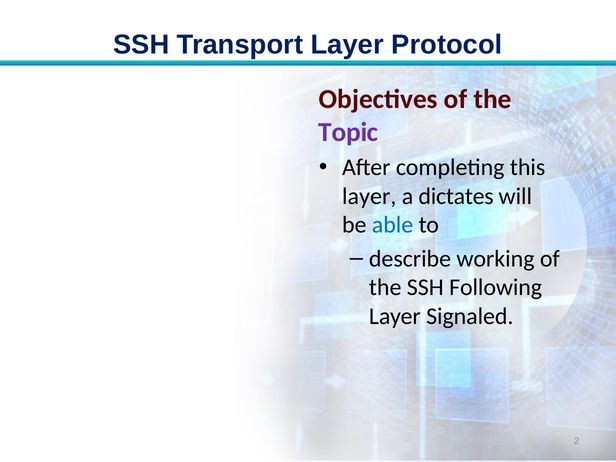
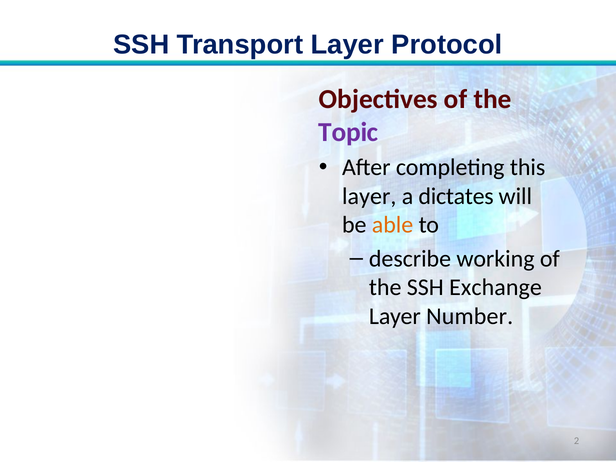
able colour: blue -> orange
Following: Following -> Exchange
Signaled: Signaled -> Number
